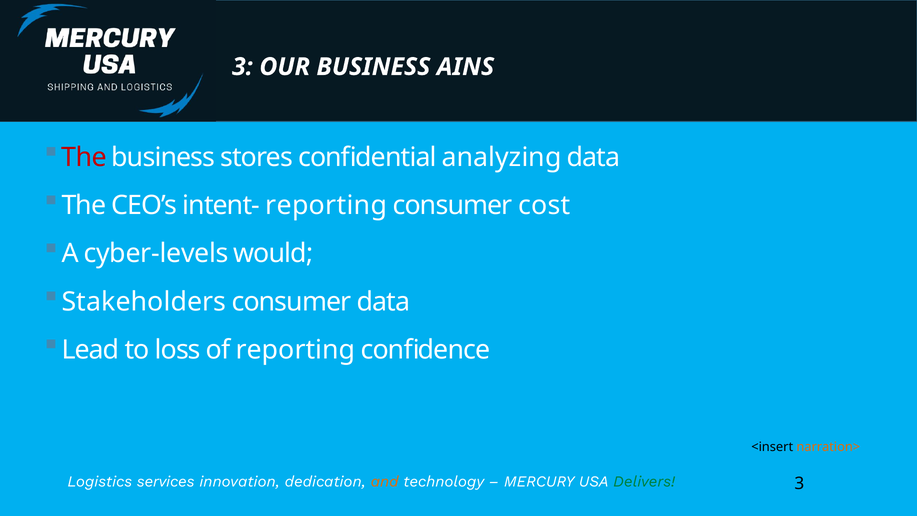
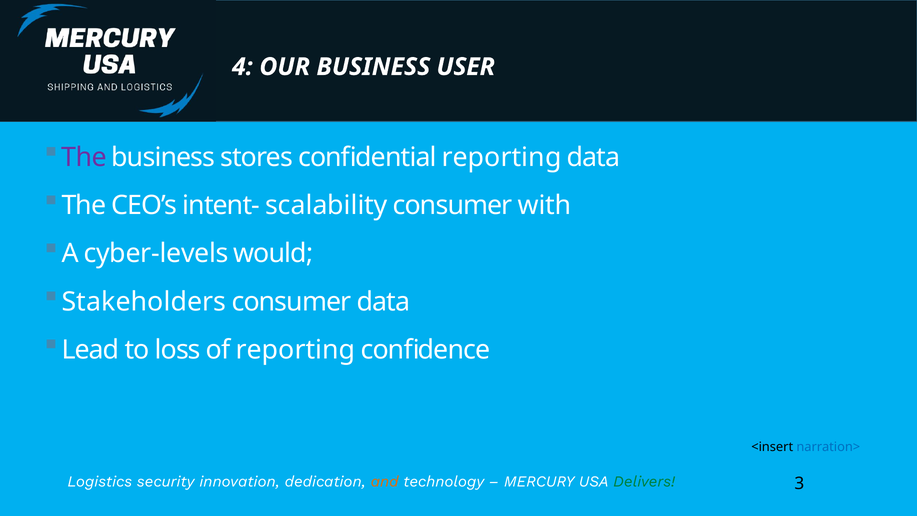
3 at (242, 67): 3 -> 4
AINS: AINS -> USER
The at (84, 157) colour: red -> purple
confidential analyzing: analyzing -> reporting
intent- reporting: reporting -> scalability
cost: cost -> with
narration> colour: orange -> blue
services: services -> security
